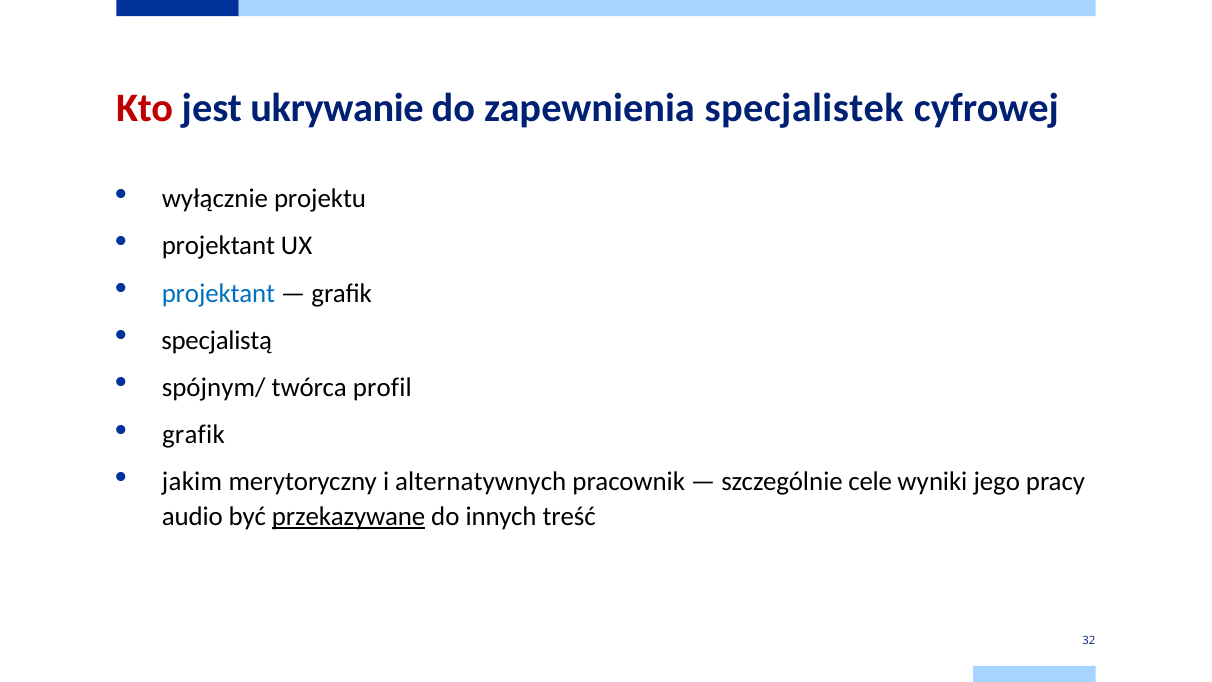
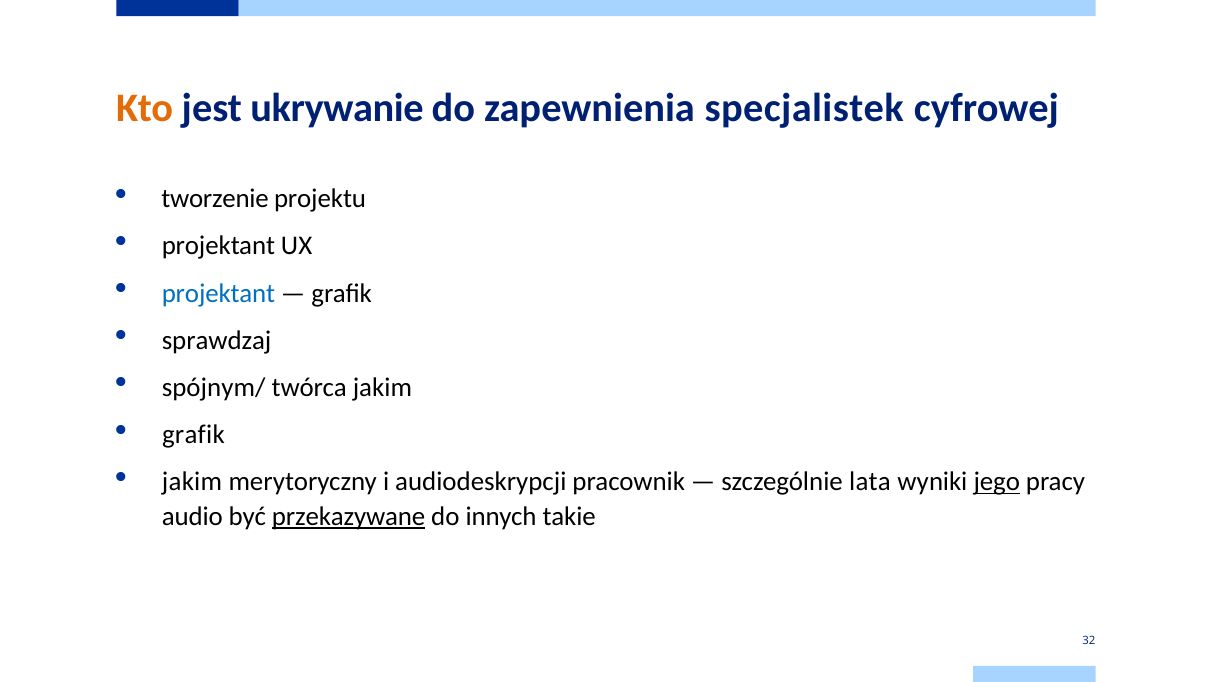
Kto colour: red -> orange
wyłącznie: wyłącznie -> tworzenie
specjalistą: specjalistą -> sprawdzaj
twórca profil: profil -> jakim
alternatywnych: alternatywnych -> audiodeskrypcji
cele: cele -> lata
jego underline: none -> present
treść: treść -> takie
